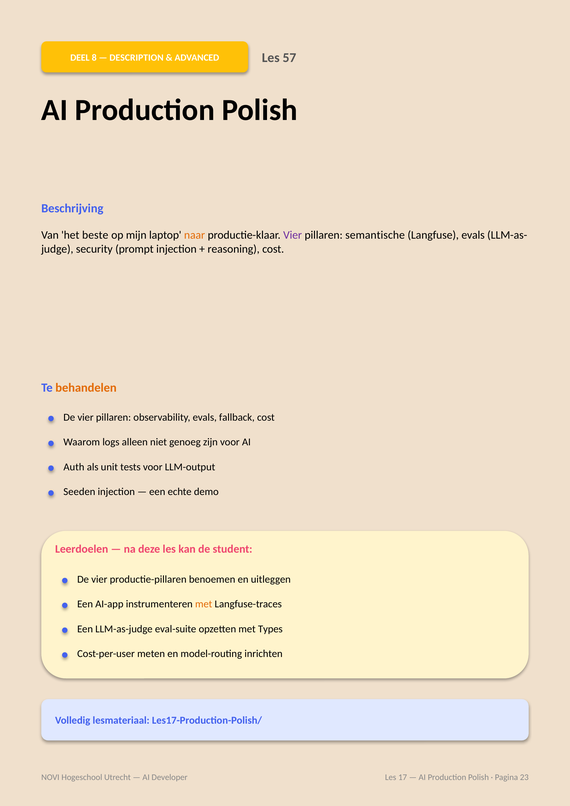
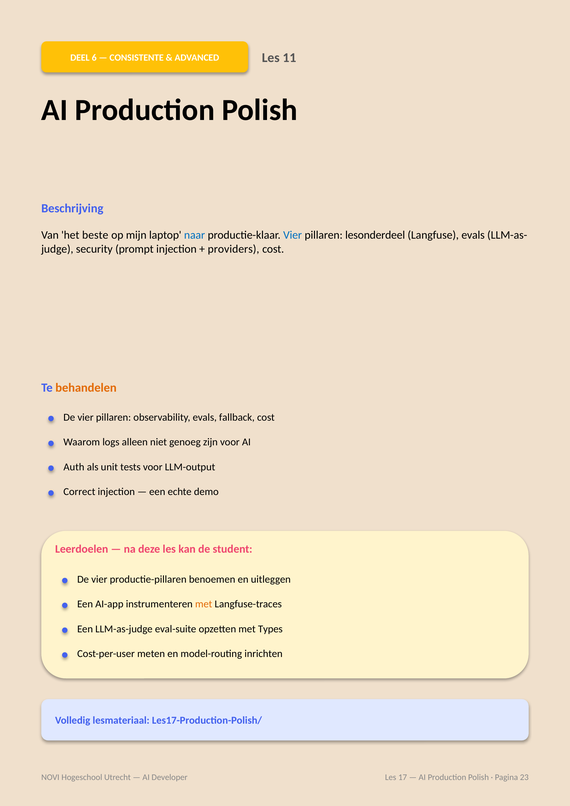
8: 8 -> 6
DESCRIPTION: DESCRIPTION -> CONSISTENTE
57: 57 -> 11
naar colour: orange -> blue
Vier at (293, 235) colour: purple -> blue
semantische: semantische -> lesonderdeel
reasoning: reasoning -> providers
Seeden: Seeden -> Correct
